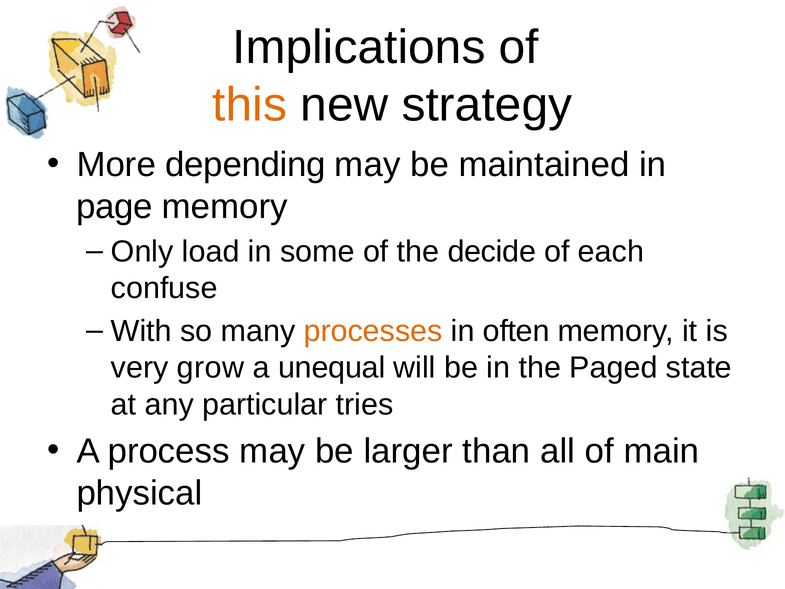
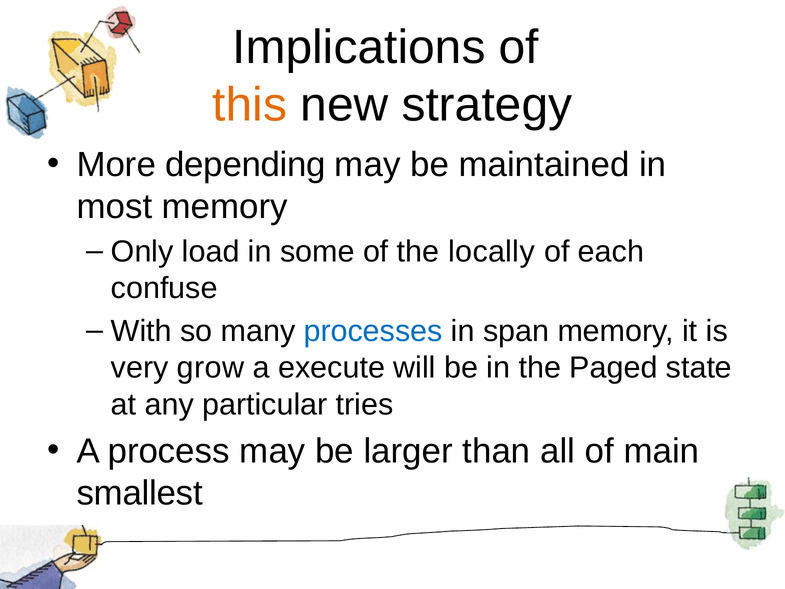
page: page -> most
decide: decide -> locally
processes colour: orange -> blue
often: often -> span
unequal: unequal -> execute
physical: physical -> smallest
